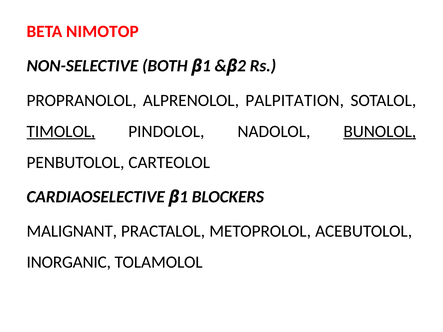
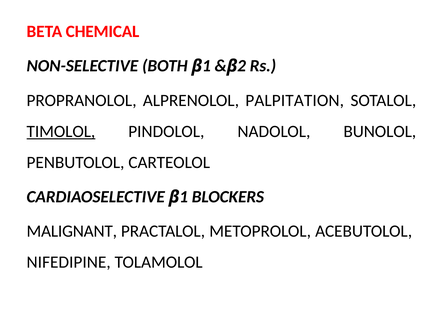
NIMOTOP: NIMOTOP -> CHEMICAL
BUNOLOL underline: present -> none
INORGANIC: INORGANIC -> NIFEDIPINE
